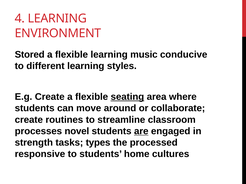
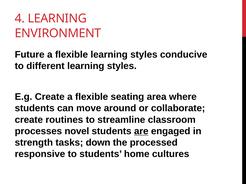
Stored: Stored -> Future
flexible learning music: music -> styles
seating underline: present -> none
types: types -> down
